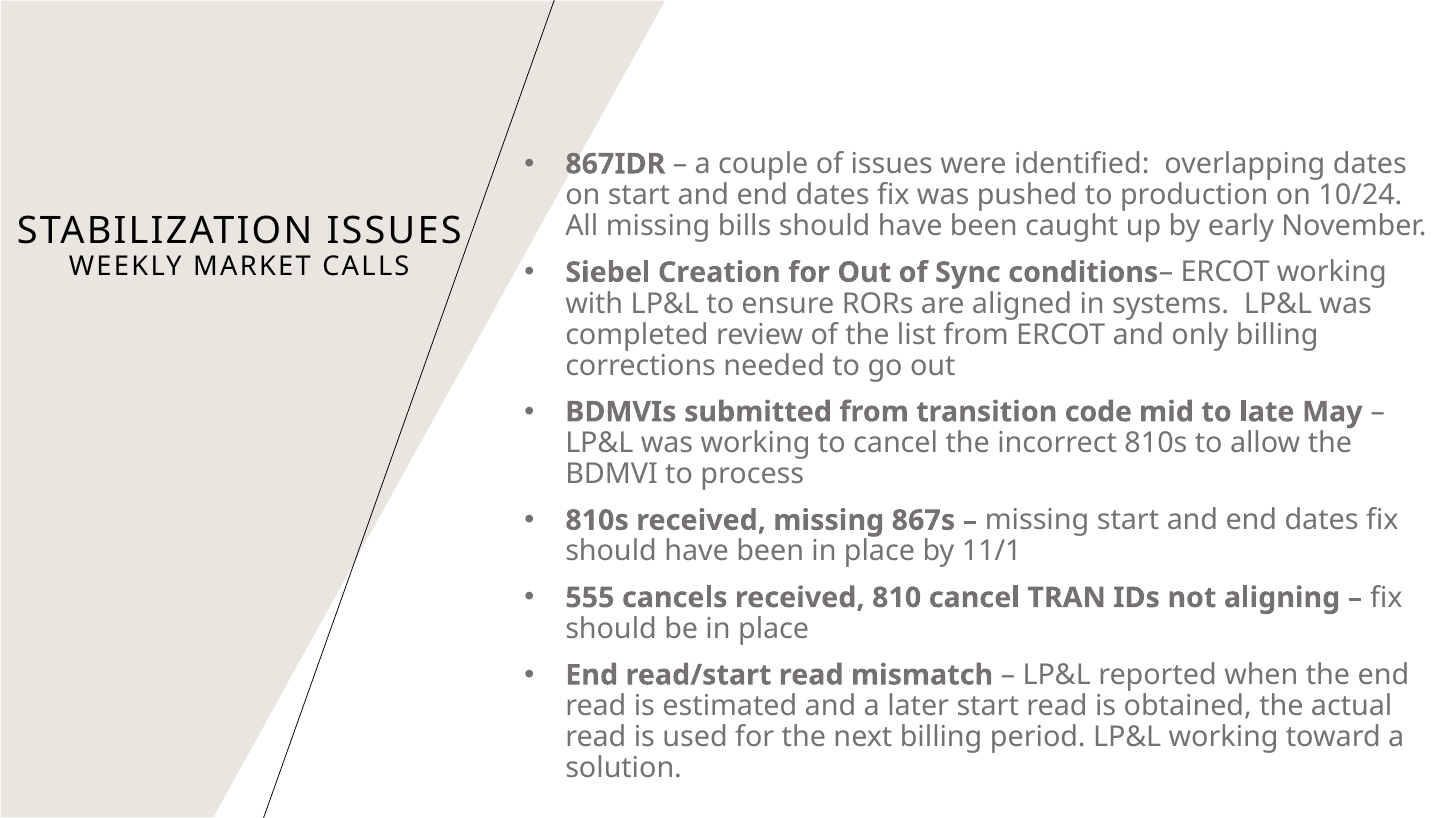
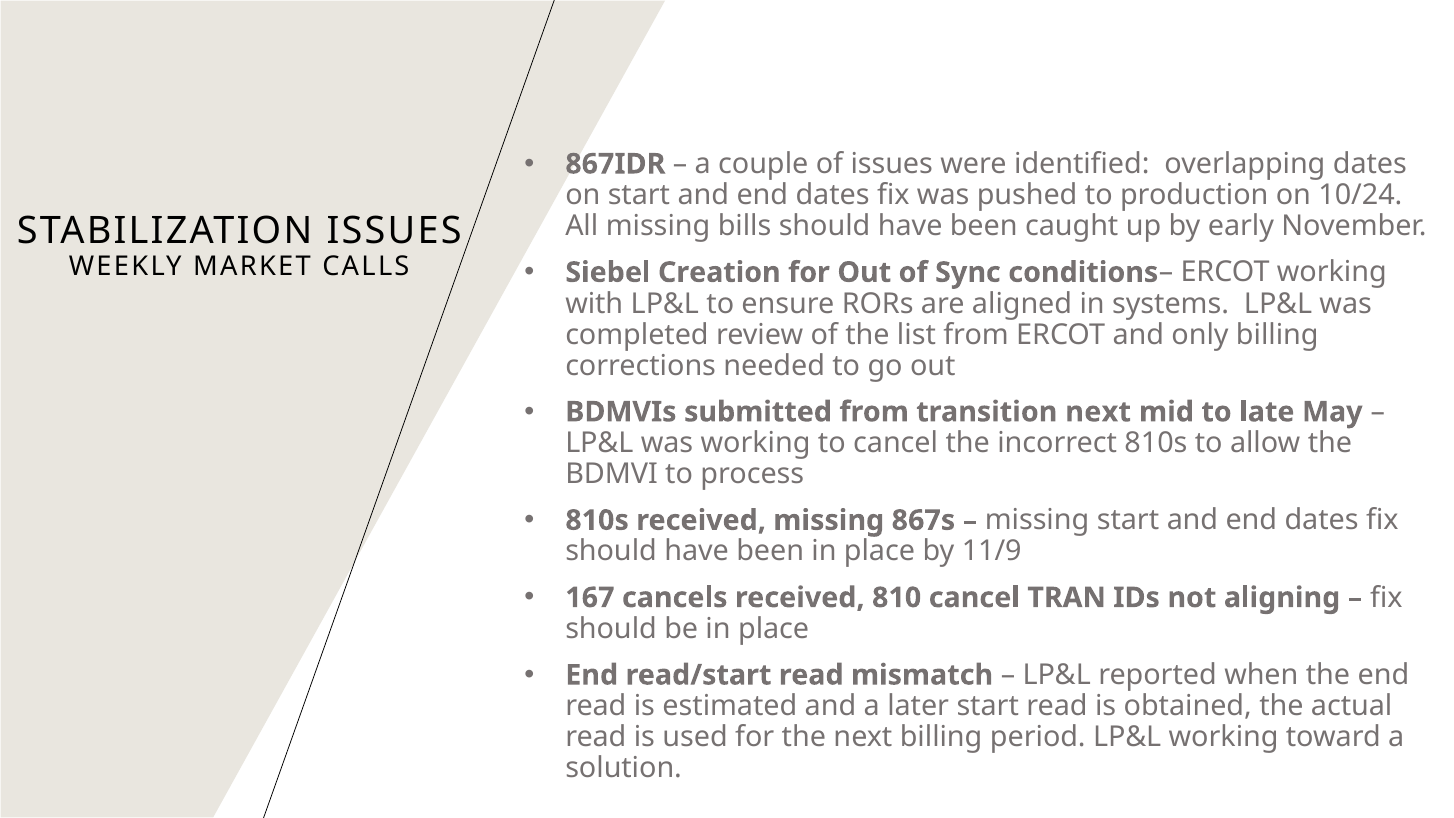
transition code: code -> next
11/1: 11/1 -> 11/9
555: 555 -> 167
